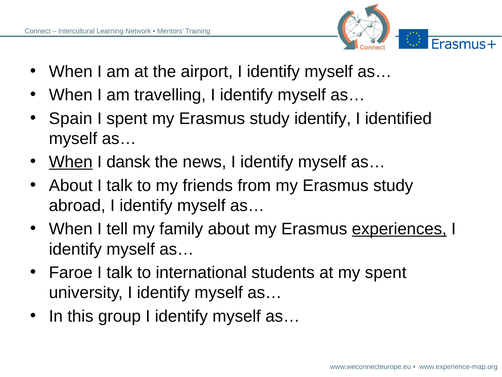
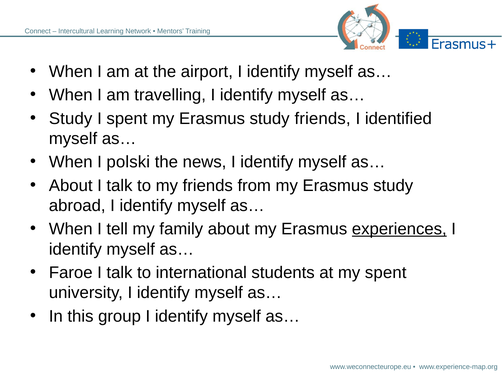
Spain at (71, 118): Spain -> Study
study identify: identify -> friends
When at (71, 162) underline: present -> none
dansk: dansk -> polski
